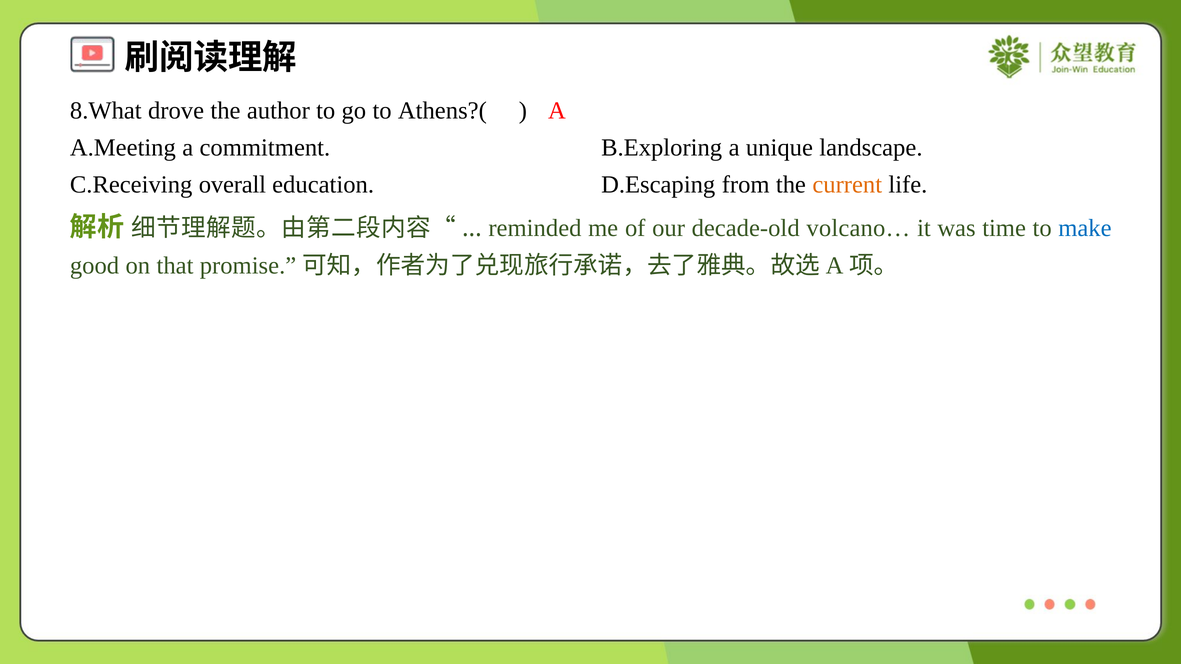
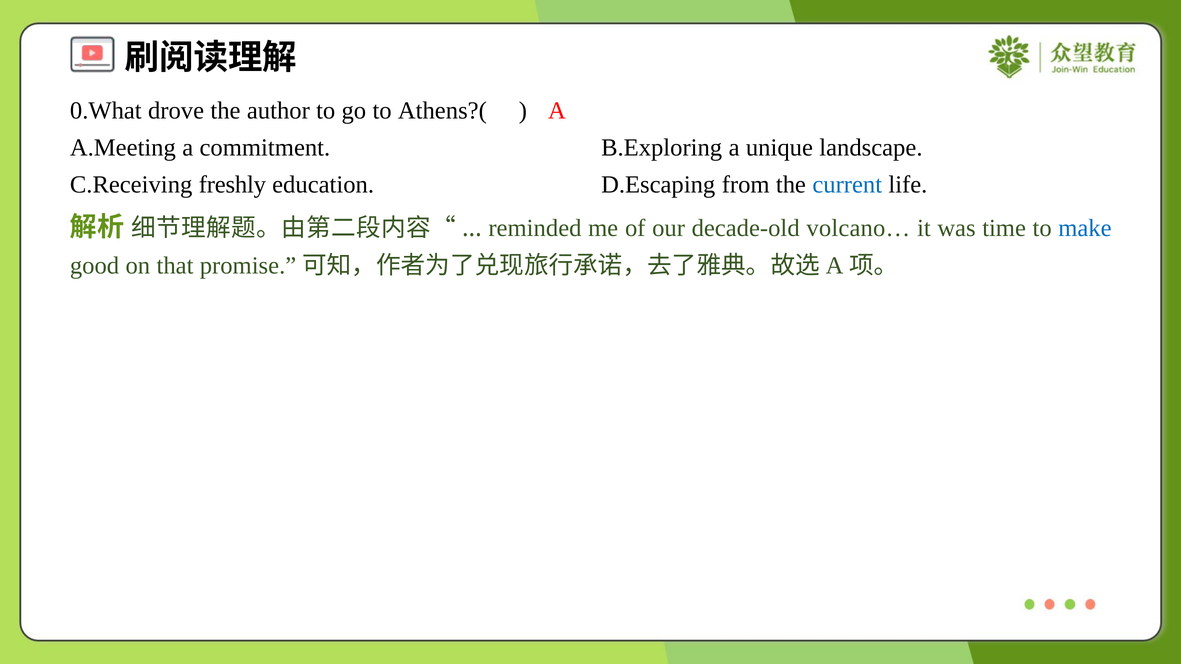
8.What: 8.What -> 0.What
overall: overall -> freshly
current colour: orange -> blue
